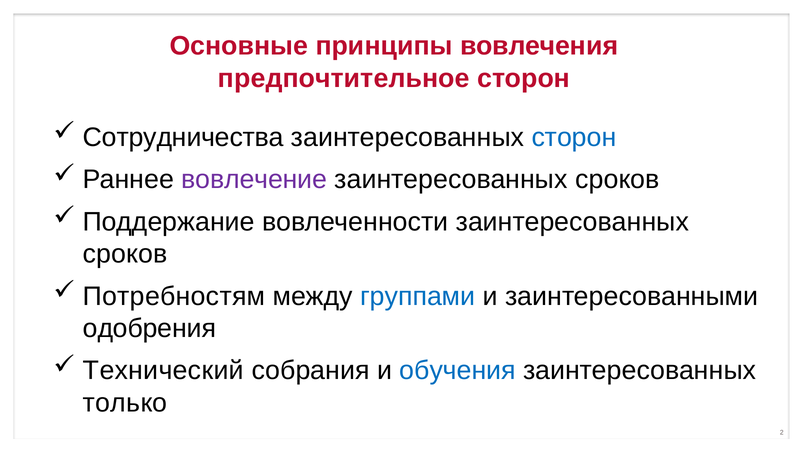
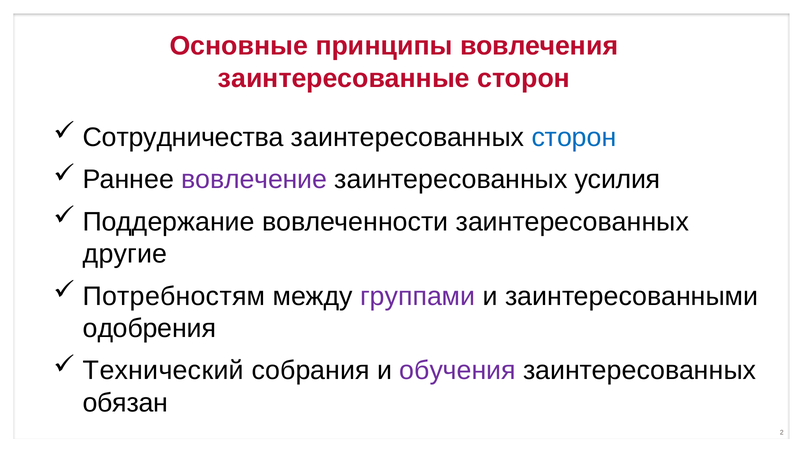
предпочтительное: предпочтительное -> заинтересованные
сроков at (617, 179): сроков -> усилия
сроков at (125, 254): сроков -> другие
группами colour: blue -> purple
обучения colour: blue -> purple
только: только -> обязан
